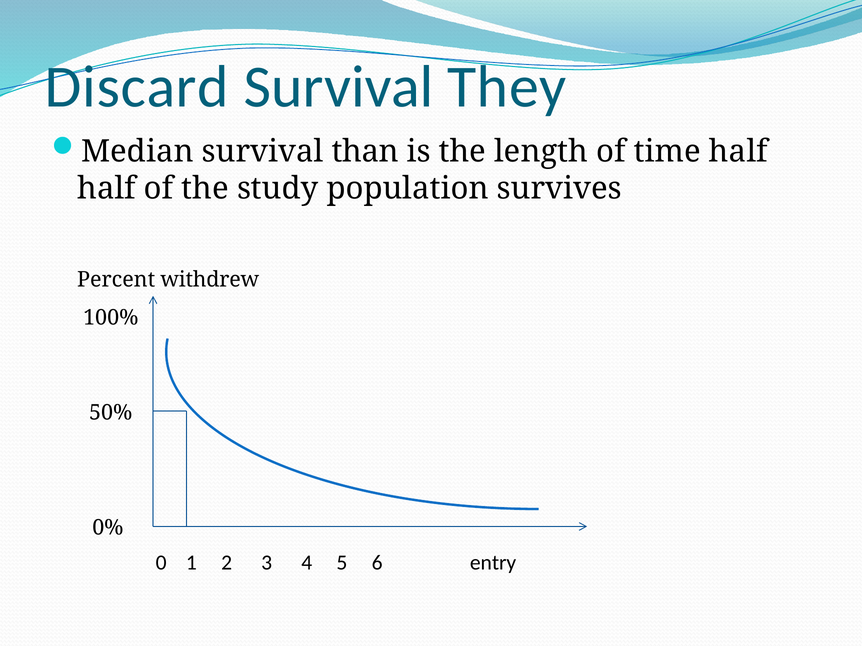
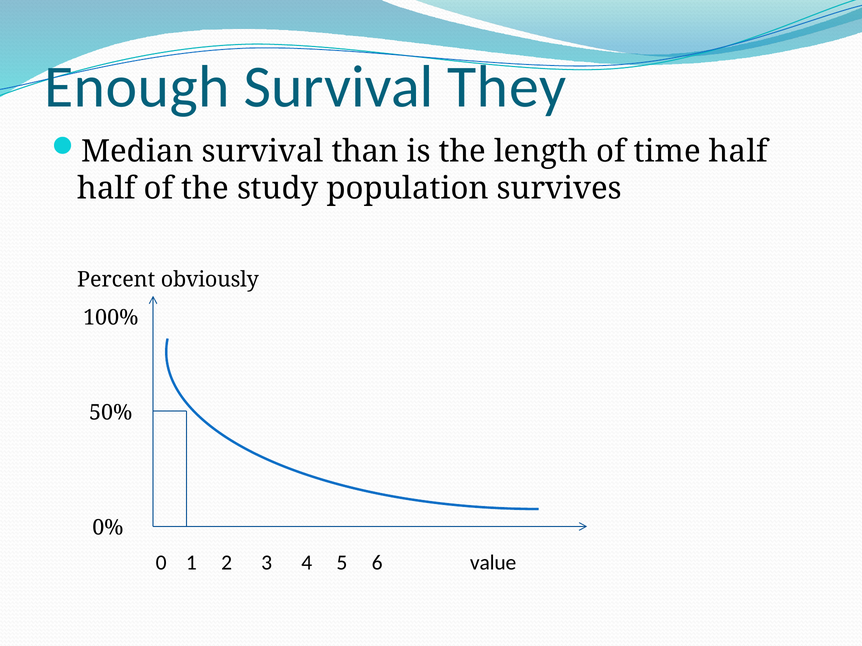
Discard: Discard -> Enough
withdrew: withdrew -> obviously
entry: entry -> value
